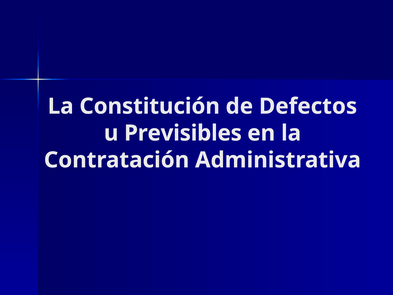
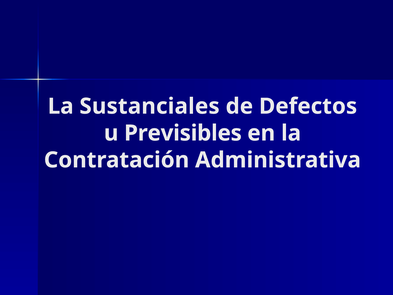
Constitución: Constitución -> Sustanciales
